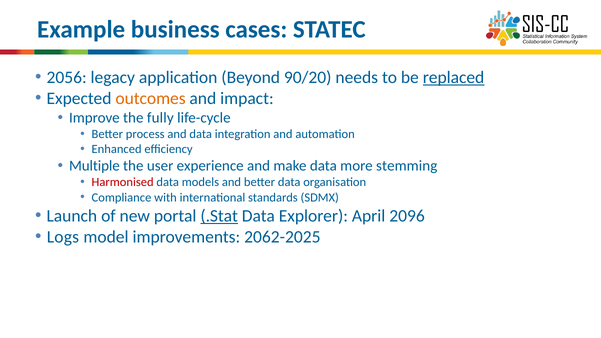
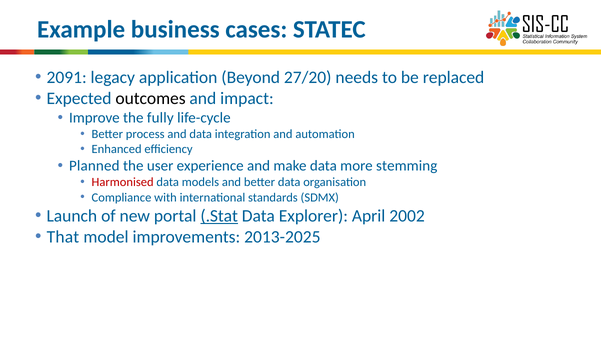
2056: 2056 -> 2091
90/20: 90/20 -> 27/20
replaced underline: present -> none
outcomes colour: orange -> black
Multiple: Multiple -> Planned
2096: 2096 -> 2002
Logs: Logs -> That
2062-2025: 2062-2025 -> 2013-2025
